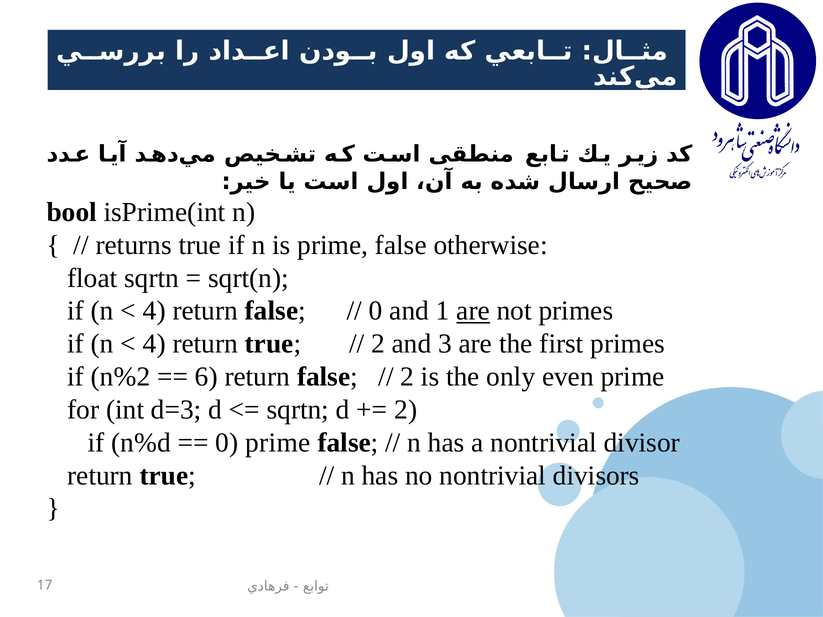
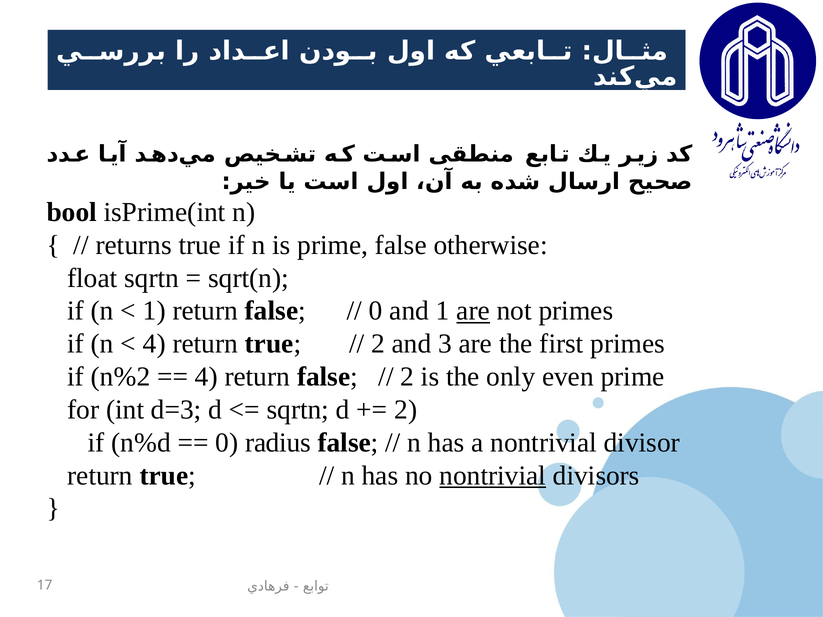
4 at (154, 311): 4 -> 1
6 at (206, 377): 6 -> 4
0 prime: prime -> radius
nontrivial at (493, 476) underline: none -> present
